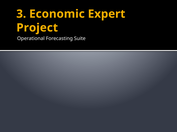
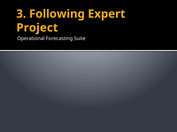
Economic: Economic -> Following
